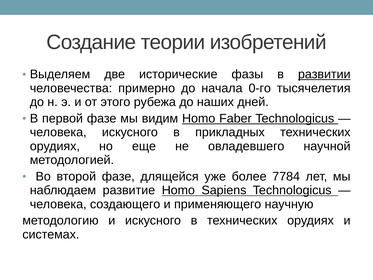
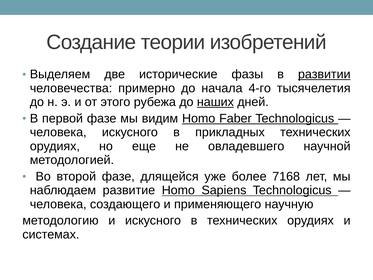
0-го: 0-го -> 4-го
наших underline: none -> present
7784: 7784 -> 7168
